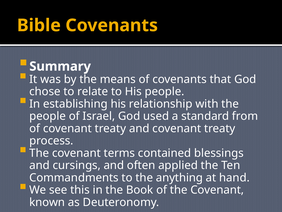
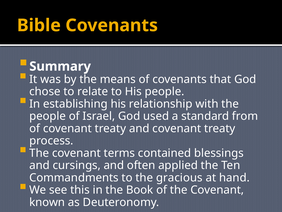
anything: anything -> gracious
